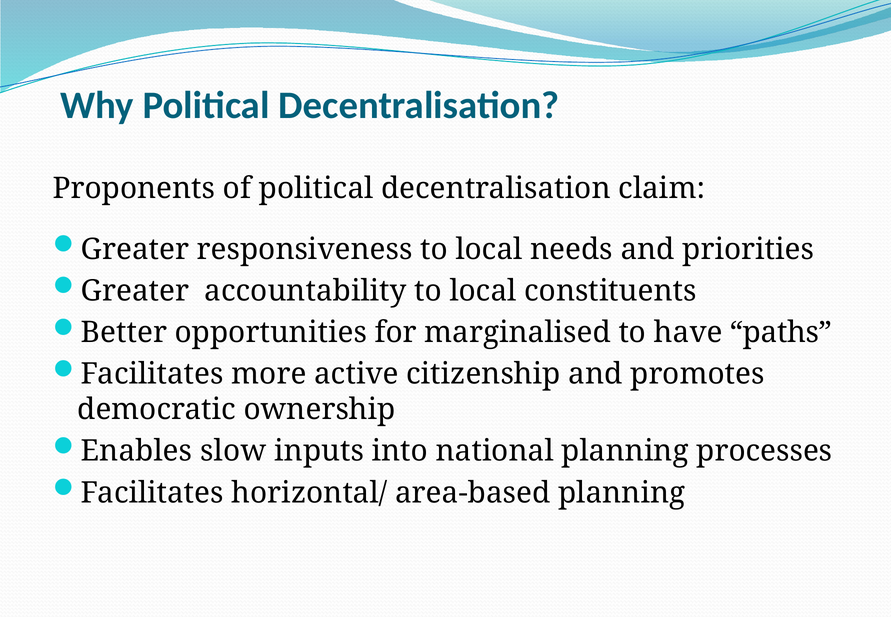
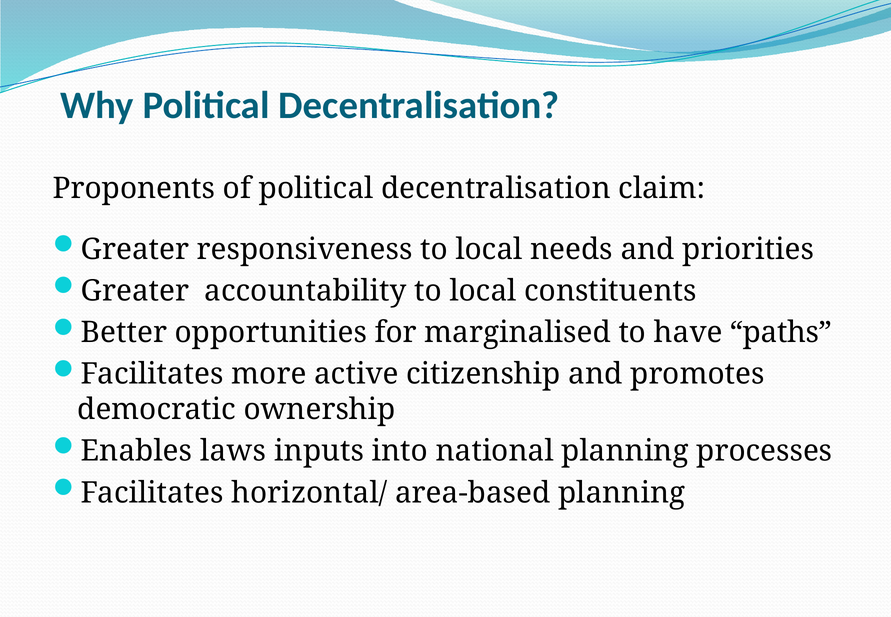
slow: slow -> laws
